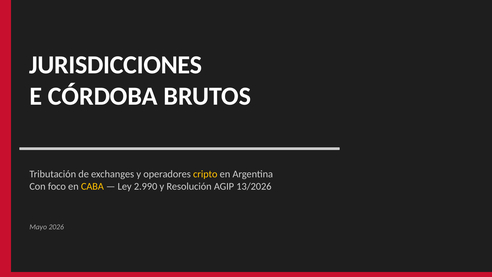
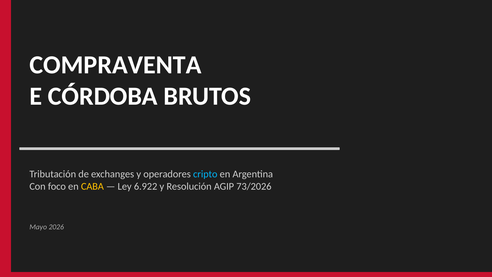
JURISDICCIONES: JURISDICCIONES -> COMPRAVENTA
cripto colour: yellow -> light blue
2.990: 2.990 -> 6.922
13/2026: 13/2026 -> 73/2026
